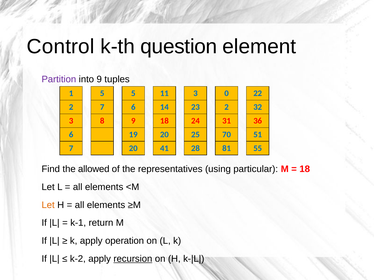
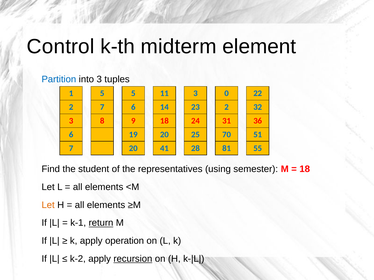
question: question -> midterm
Partition colour: purple -> blue
into 9: 9 -> 3
allowed: allowed -> student
particular: particular -> semester
return underline: none -> present
